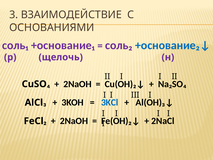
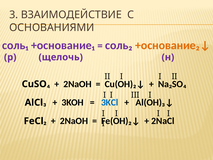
+основание₂↓ colour: blue -> orange
